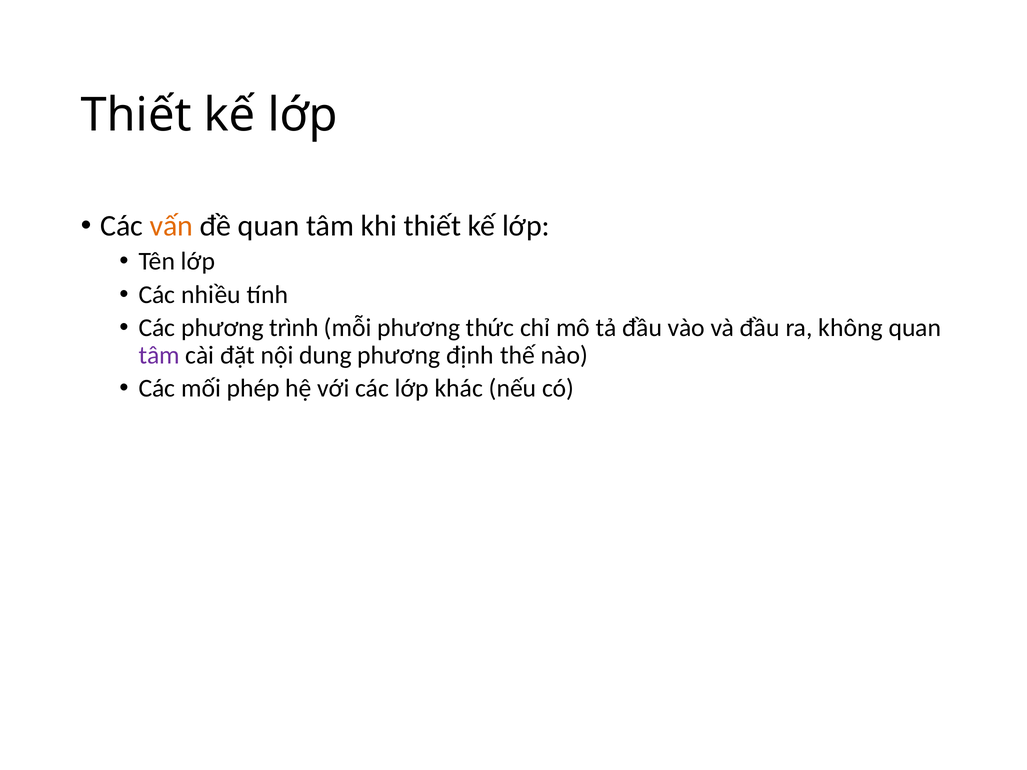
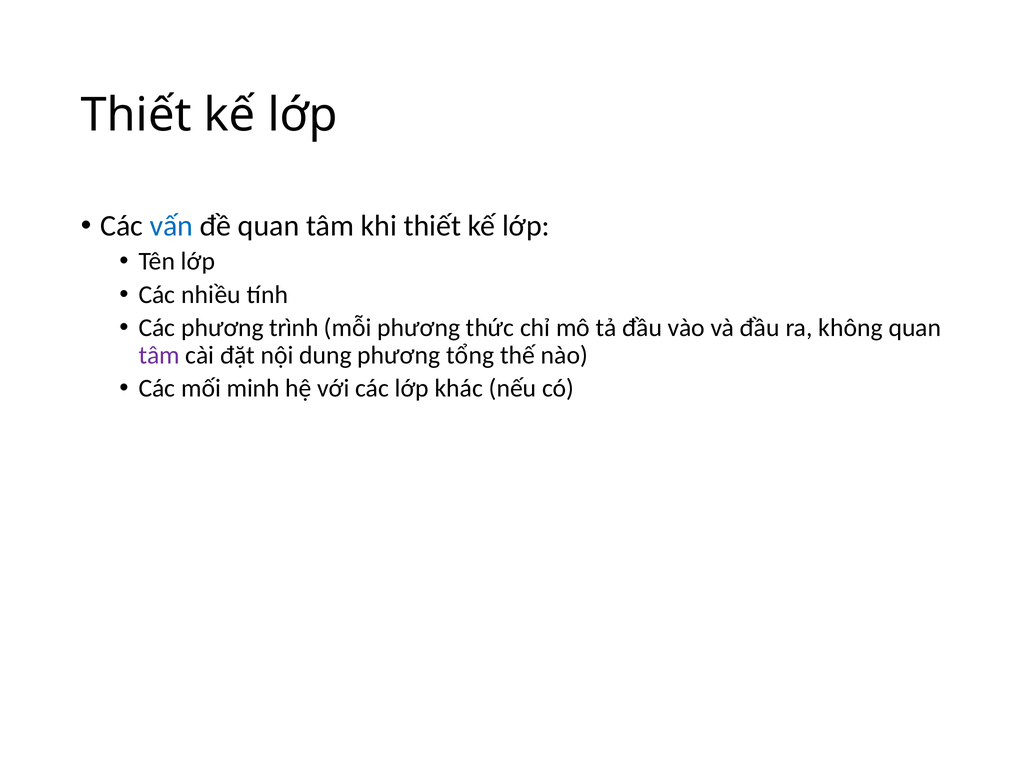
vấn colour: orange -> blue
định: định -> tổng
phép: phép -> minh
